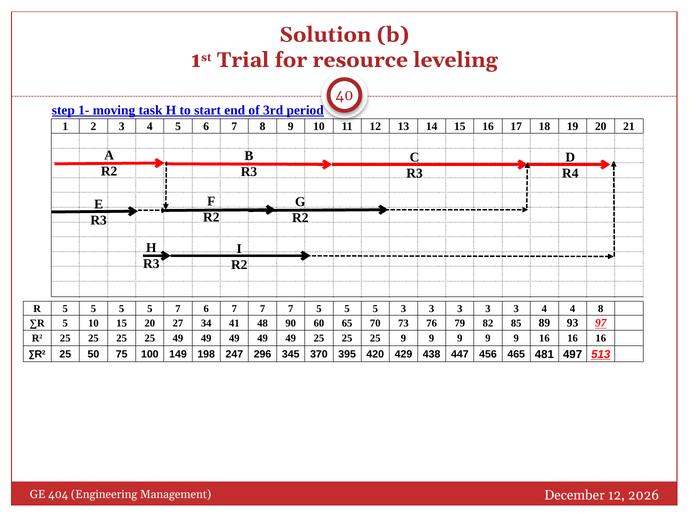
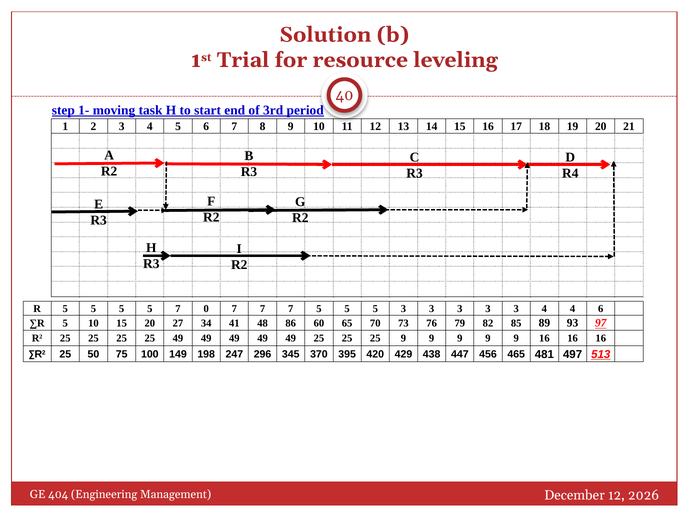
7 6: 6 -> 0
4 8: 8 -> 6
90: 90 -> 86
